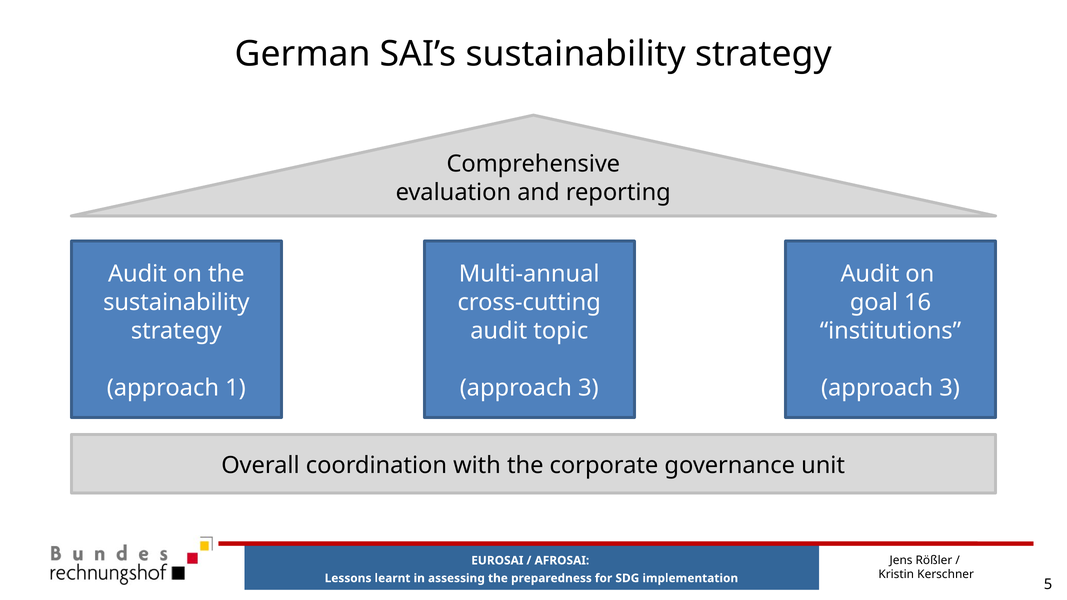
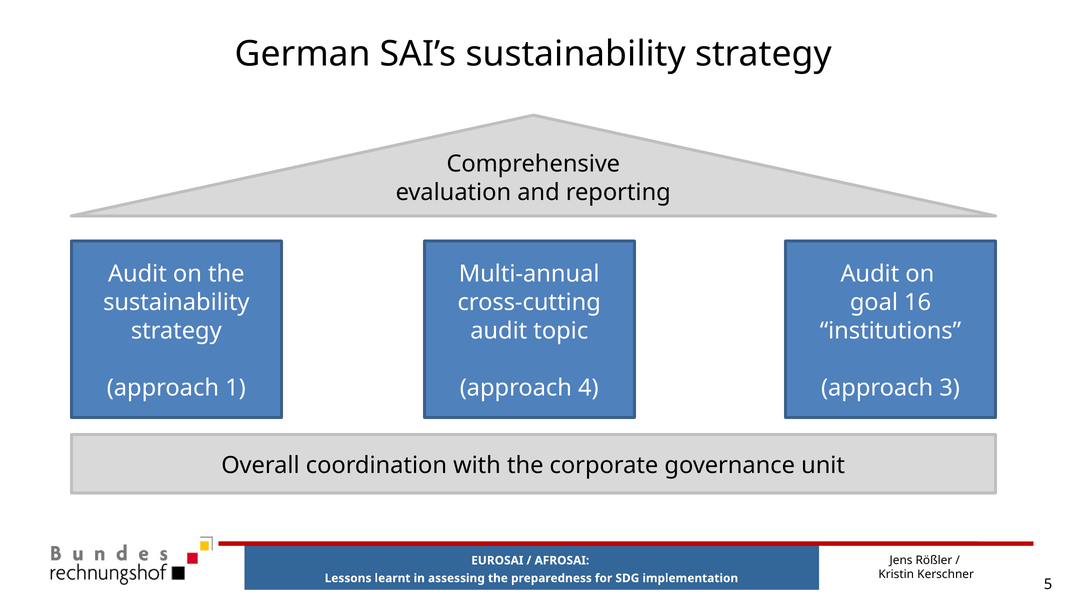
3 at (588, 388): 3 -> 4
